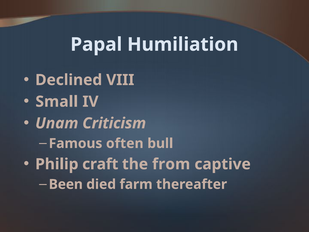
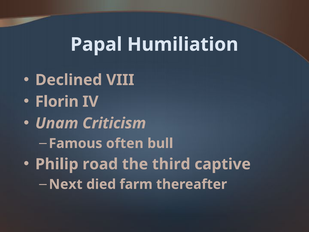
Small: Small -> Florin
craft: craft -> road
from: from -> third
Been: Been -> Next
